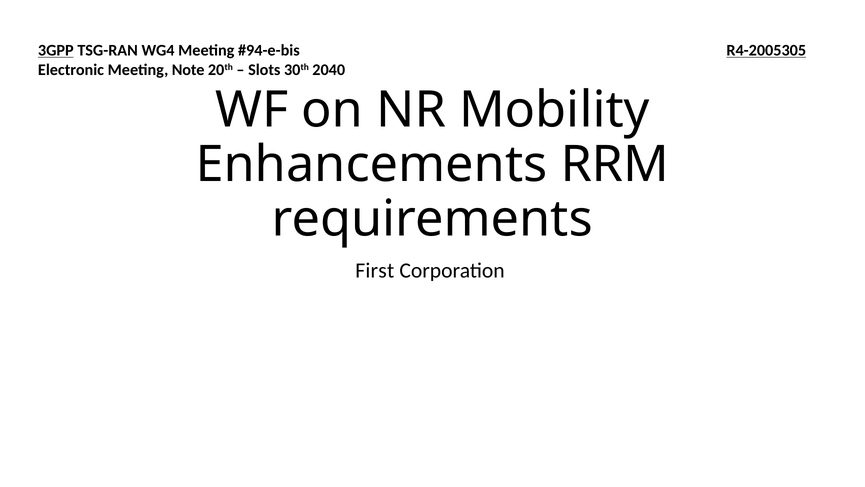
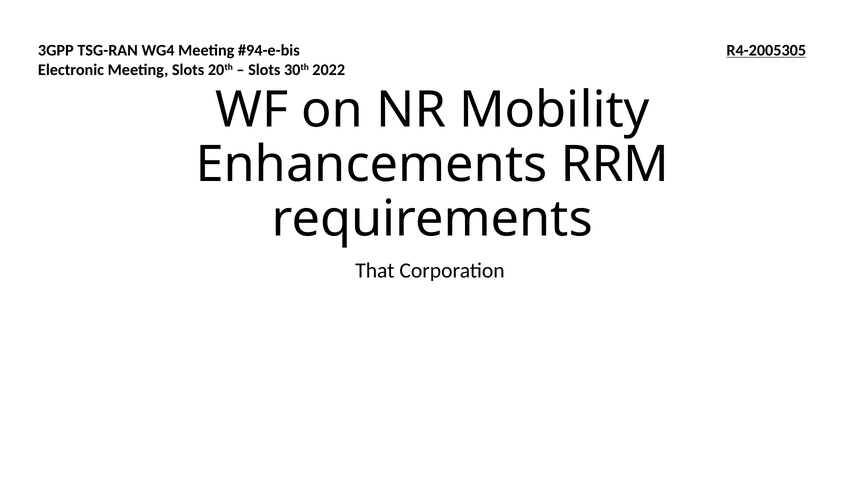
3GPP underline: present -> none
Meeting Note: Note -> Slots
2040: 2040 -> 2022
First: First -> That
